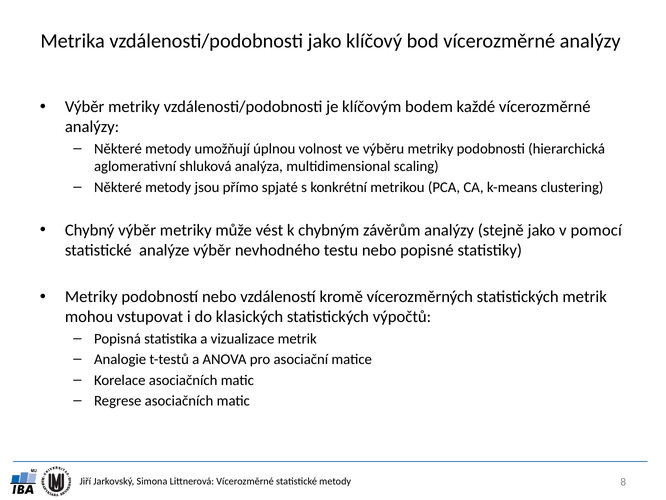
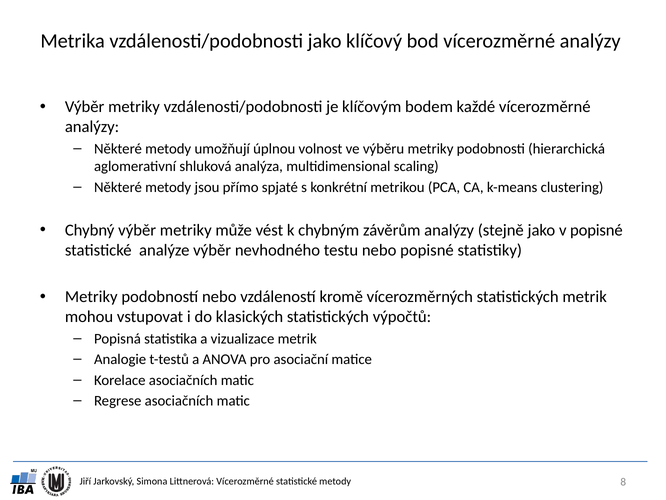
v pomocí: pomocí -> popisné
